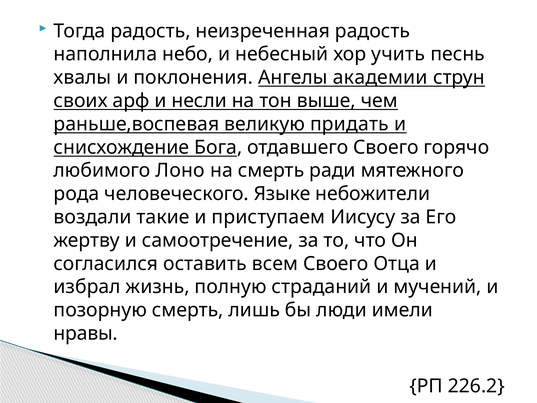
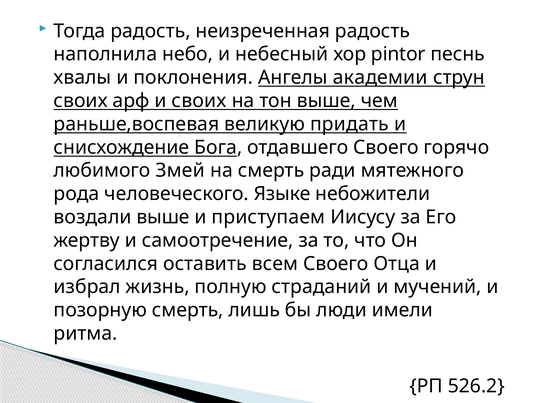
учить: учить -> pintor
и несли: несли -> своих
Лоно: Лоно -> Змей
воздали такие: такие -> выше
нравы: нравы -> ритма
226.2: 226.2 -> 526.2
